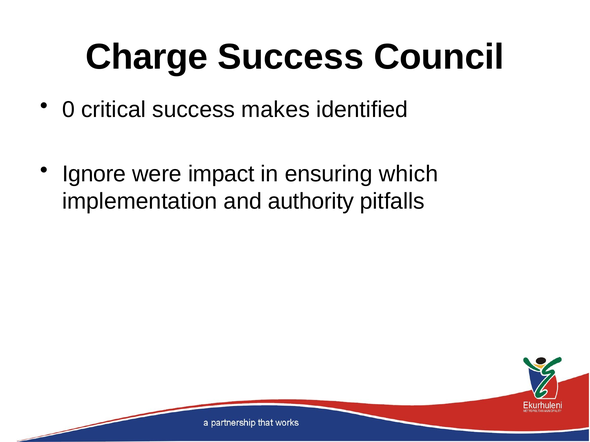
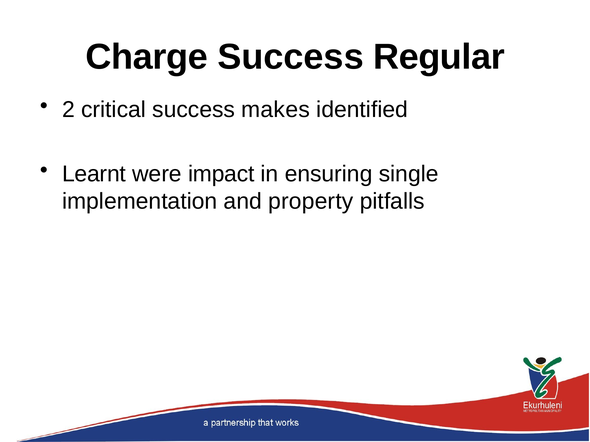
Council: Council -> Regular
0: 0 -> 2
Ignore: Ignore -> Learnt
which: which -> single
authority: authority -> property
